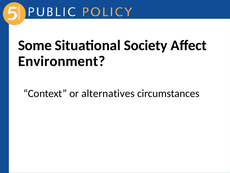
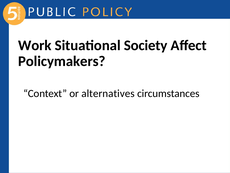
Some: Some -> Work
Environment: Environment -> Policymakers
